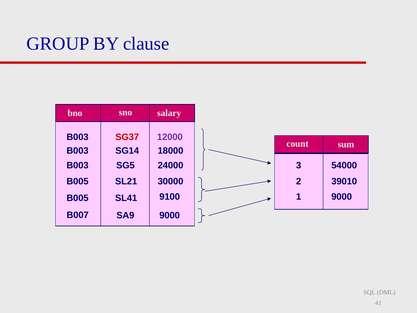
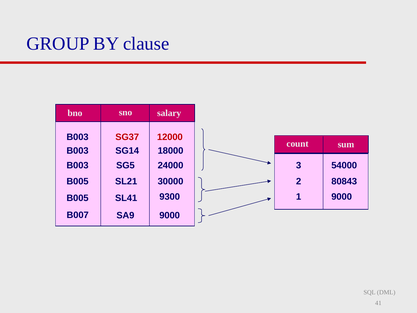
12000 colour: purple -> red
39010: 39010 -> 80843
9100: 9100 -> 9300
